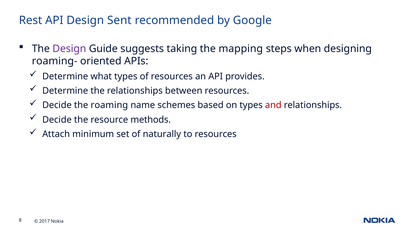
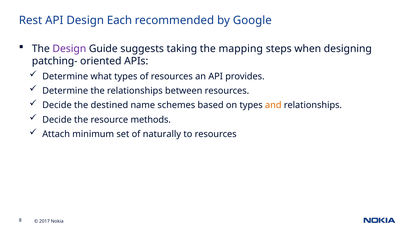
Sent: Sent -> Each
roaming-: roaming- -> patching-
roaming: roaming -> destined
and colour: red -> orange
